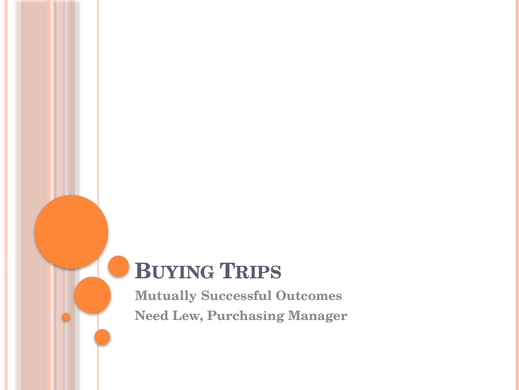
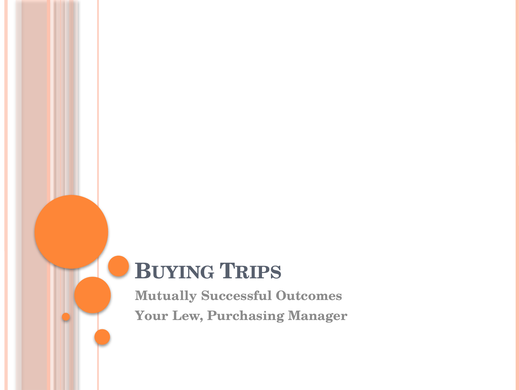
Need: Need -> Your
